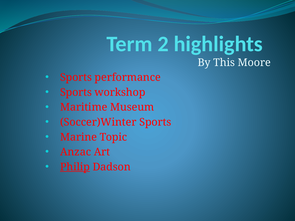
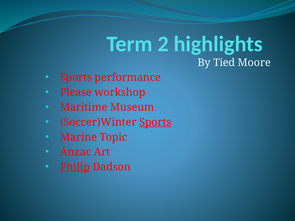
This: This -> Tied
Sports at (76, 92): Sports -> Please
Sports at (155, 122) underline: none -> present
